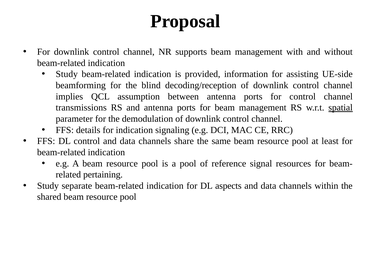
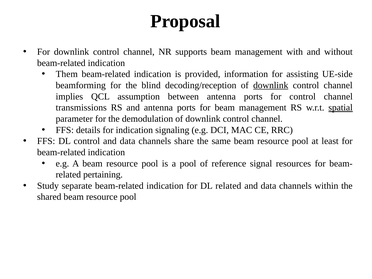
Study at (67, 74): Study -> Them
downlink at (271, 85) underline: none -> present
DL aspects: aspects -> related
